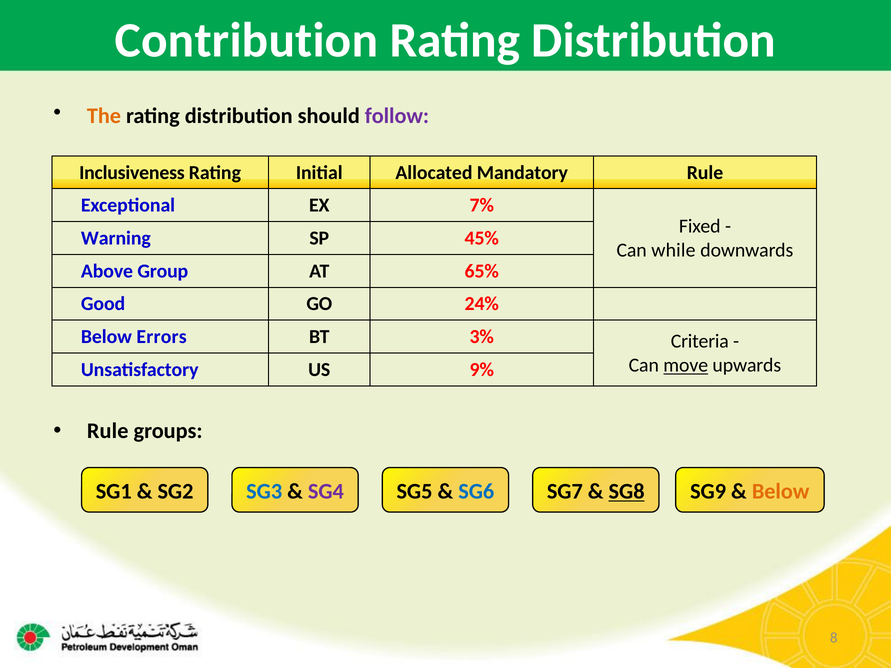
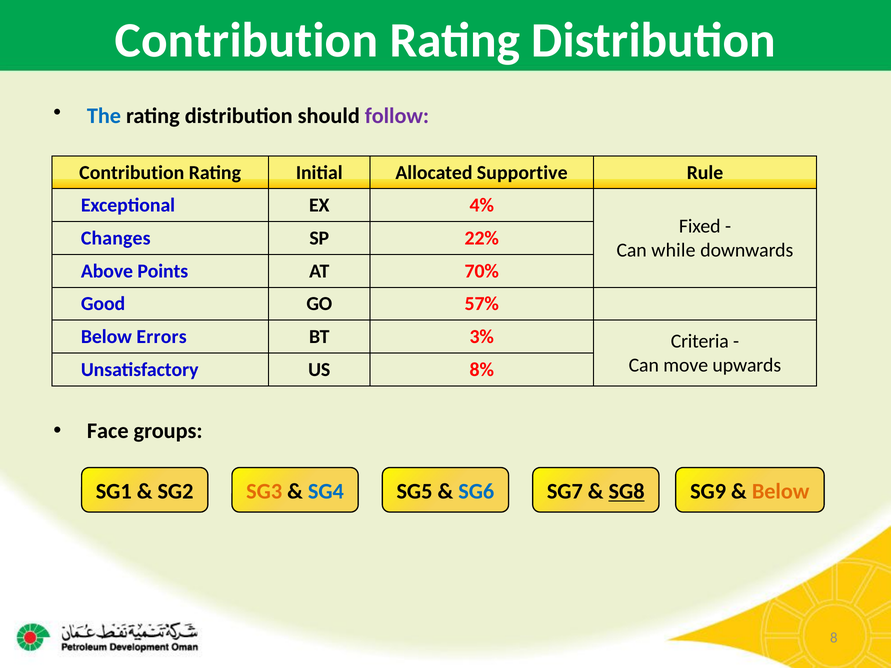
The colour: orange -> blue
Inclusiveness at (132, 173): Inclusiveness -> Contribution
Mandatory: Mandatory -> Supportive
7%: 7% -> 4%
Warning: Warning -> Changes
45%: 45% -> 22%
Group: Group -> Points
65%: 65% -> 70%
24%: 24% -> 57%
move underline: present -> none
9%: 9% -> 8%
Rule at (108, 431): Rule -> Face
SG3 colour: blue -> orange
SG4 colour: purple -> blue
